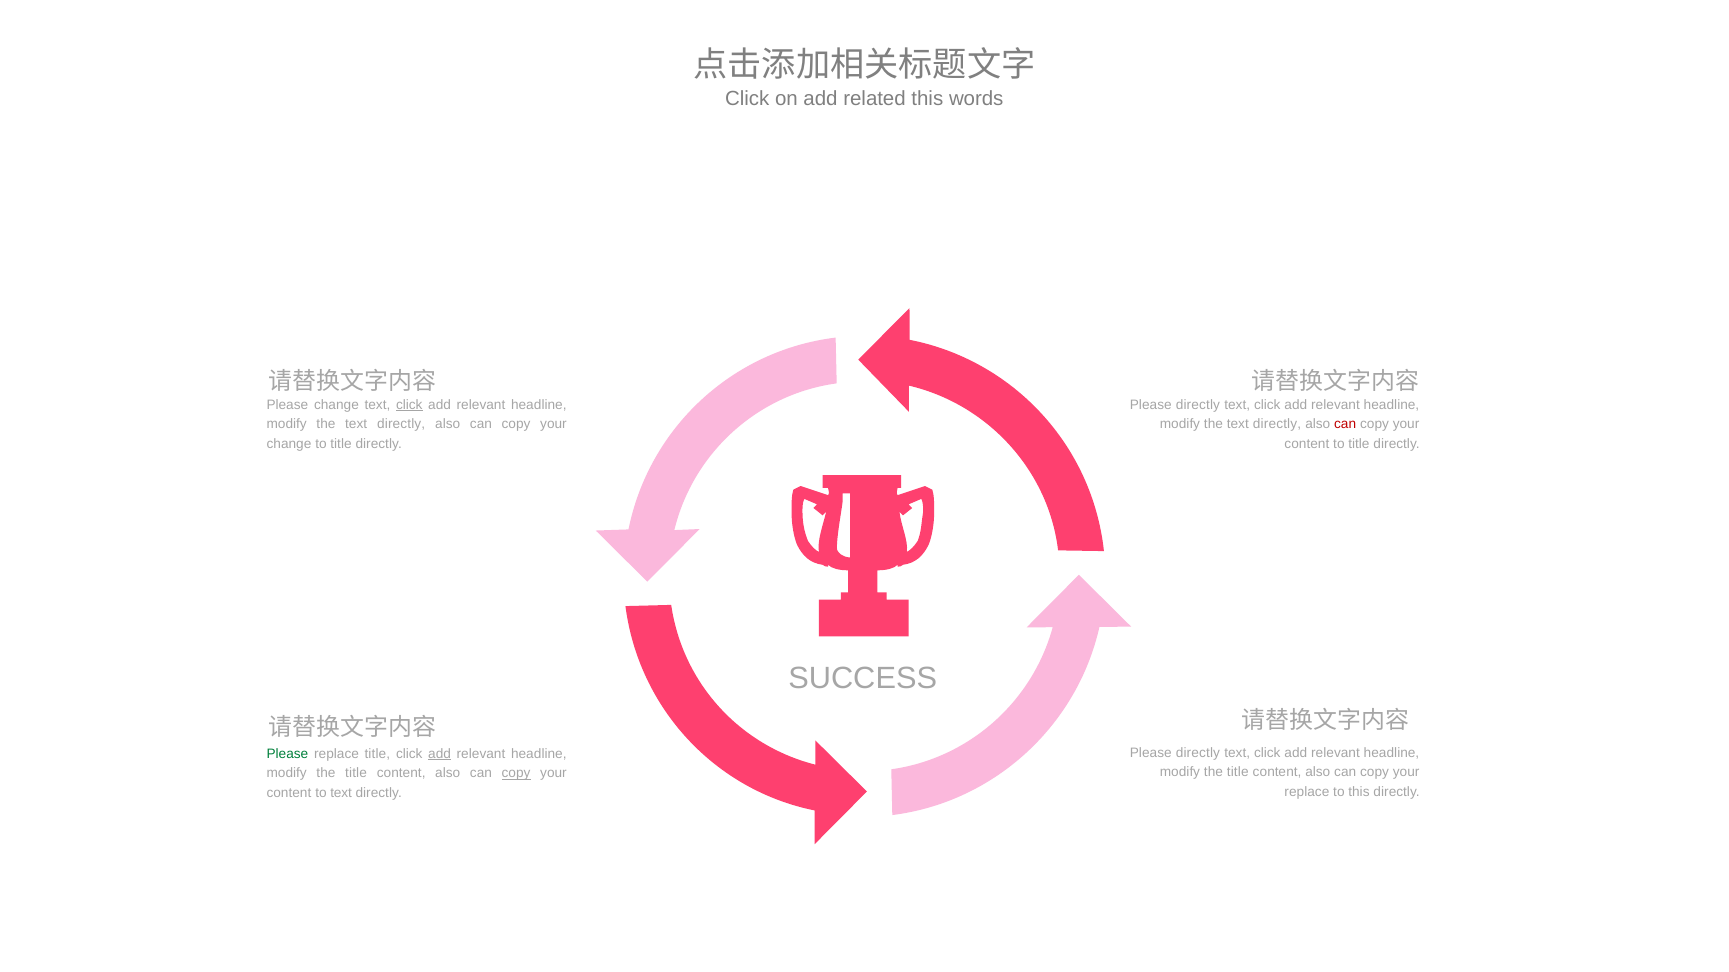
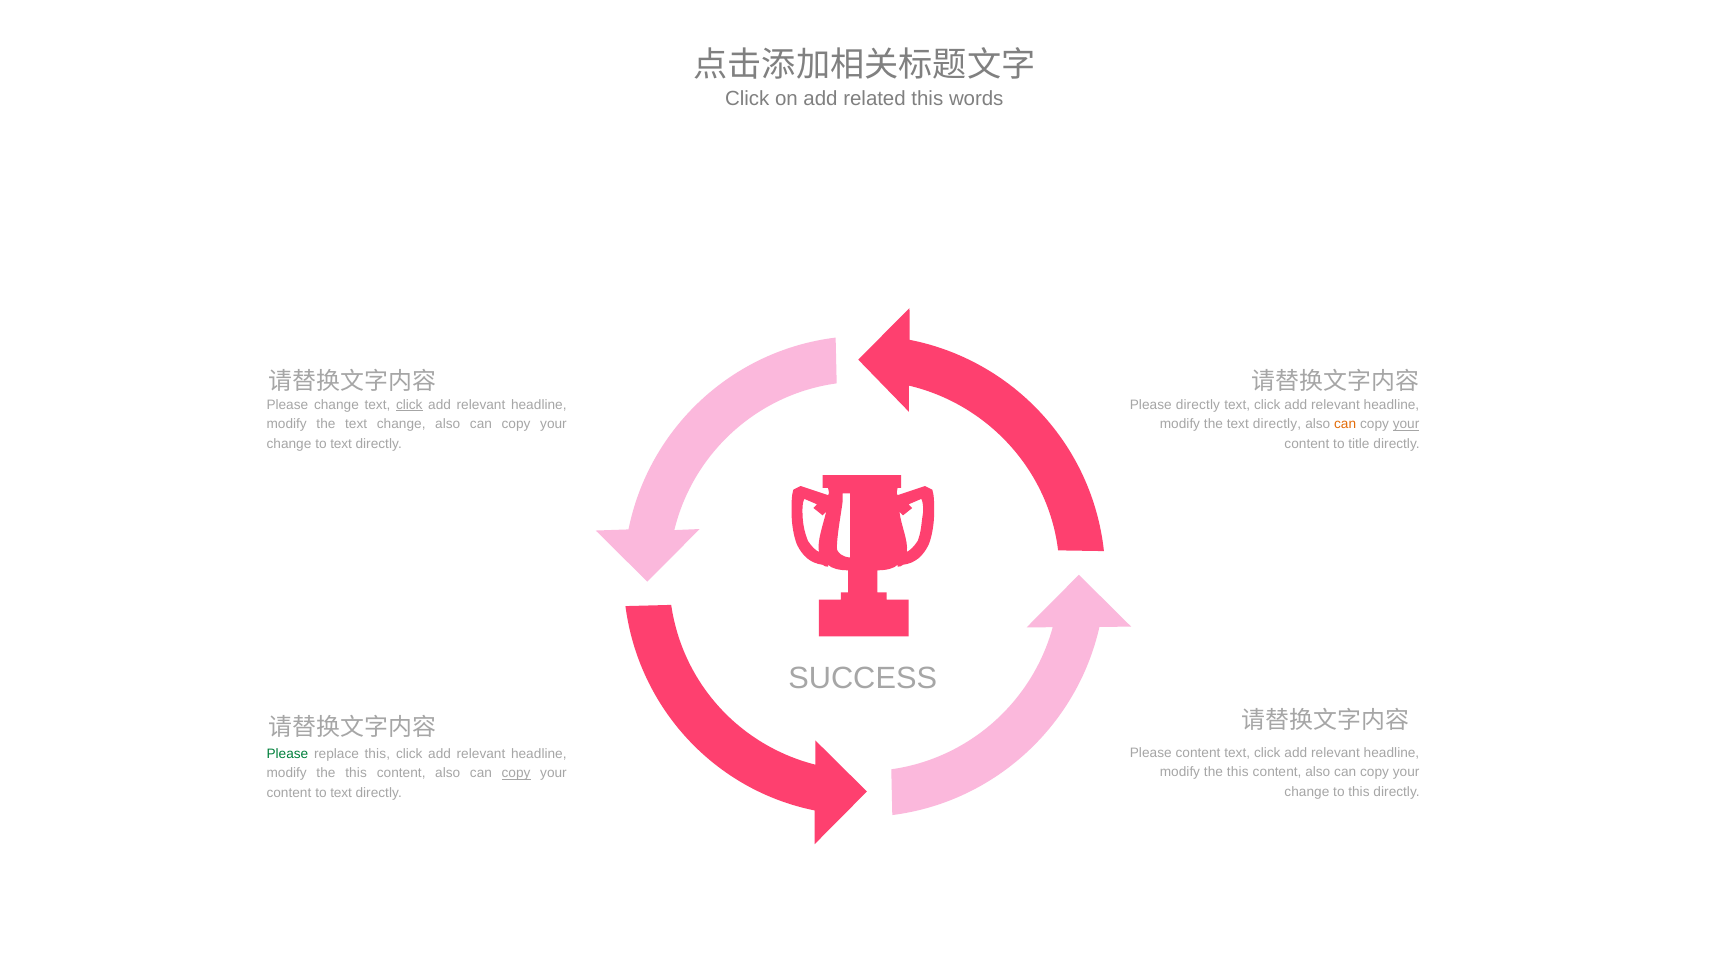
directly at (401, 425): directly -> change
can at (1345, 425) colour: red -> orange
your at (1406, 425) underline: none -> present
title at (341, 444): title -> text
directly at (1198, 753): directly -> content
replace title: title -> this
add at (440, 754) underline: present -> none
title at (1238, 773): title -> this
title at (356, 774): title -> this
replace at (1307, 792): replace -> change
